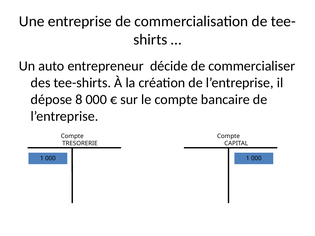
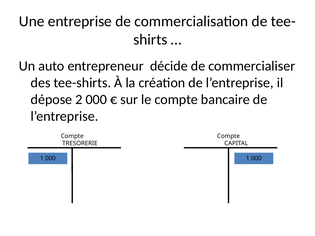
8: 8 -> 2
